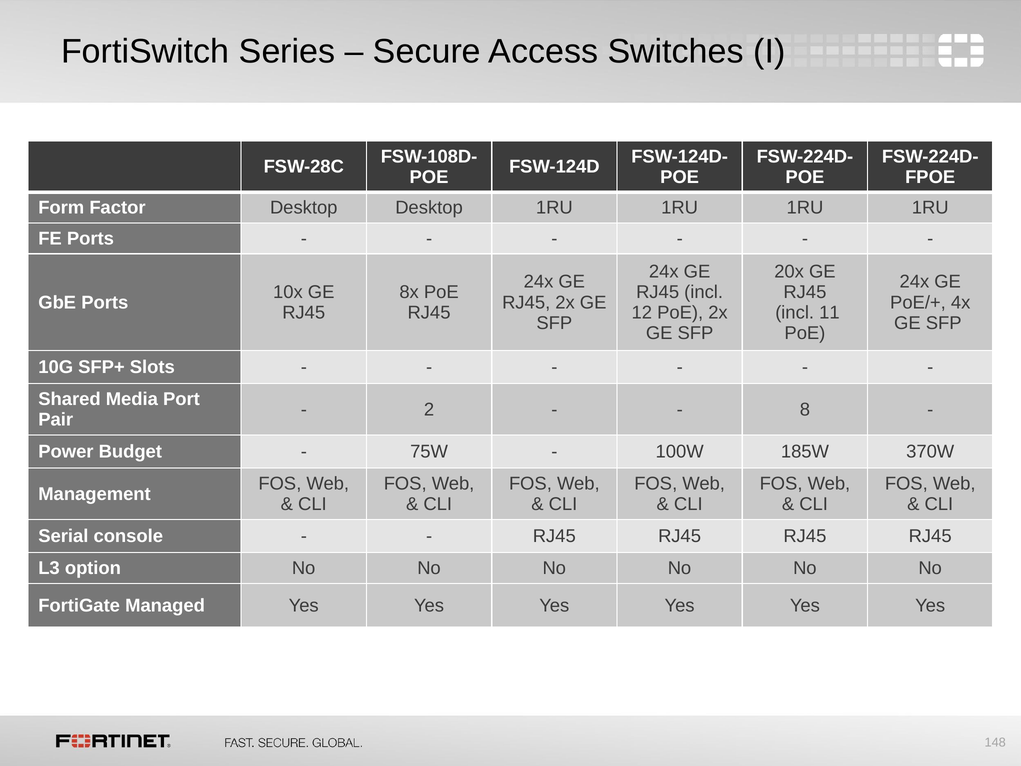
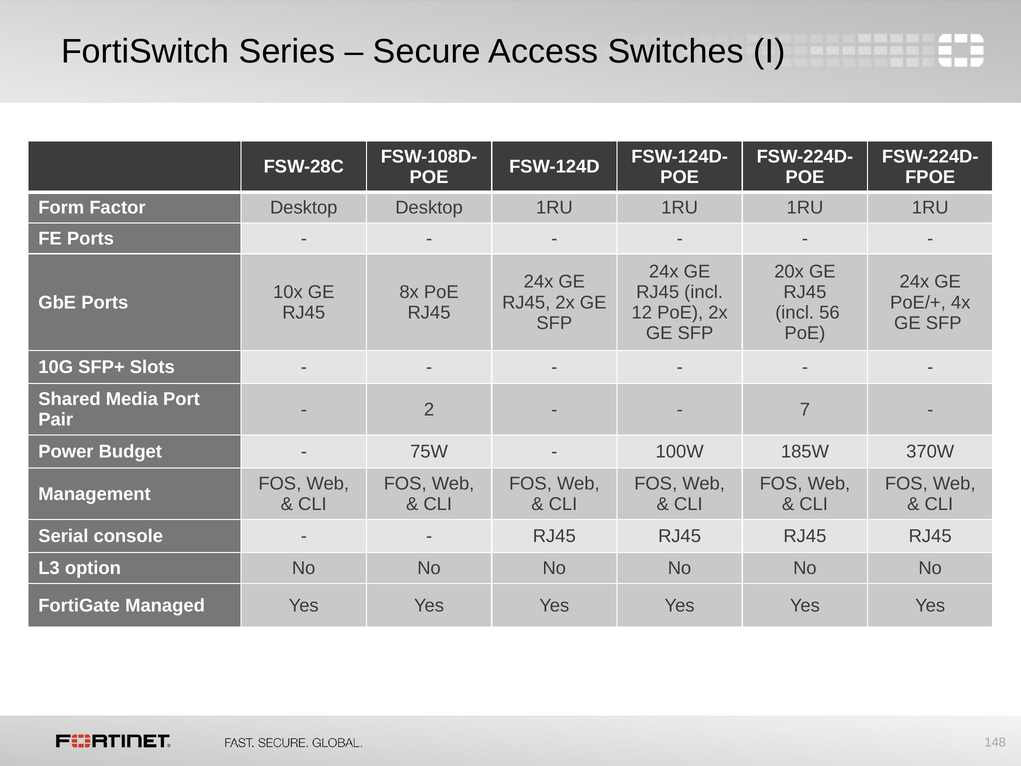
11: 11 -> 56
8: 8 -> 7
